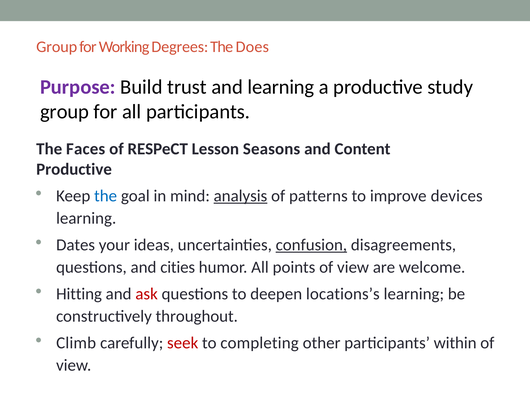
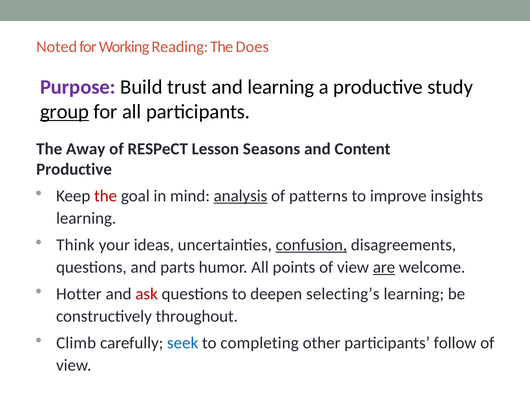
Group at (57, 47): Group -> Noted
Degrees: Degrees -> Reading
group at (65, 112) underline: none -> present
Faces: Faces -> Away
the at (106, 196) colour: blue -> red
devices: devices -> insights
Dates: Dates -> Think
cities: cities -> parts
are underline: none -> present
Hitting: Hitting -> Hotter
locations’s: locations’s -> selecting’s
seek colour: red -> blue
within: within -> follow
